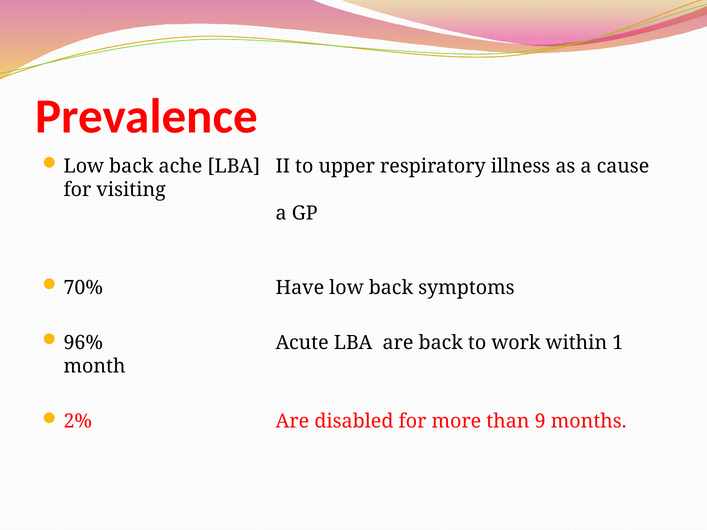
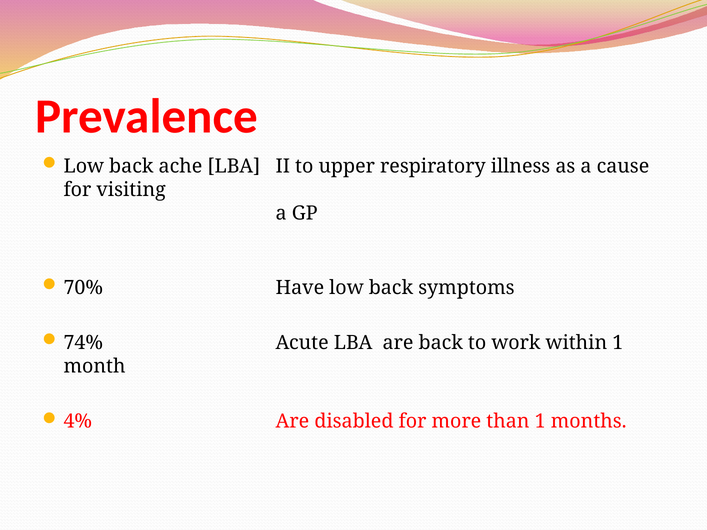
96%: 96% -> 74%
2%: 2% -> 4%
than 9: 9 -> 1
